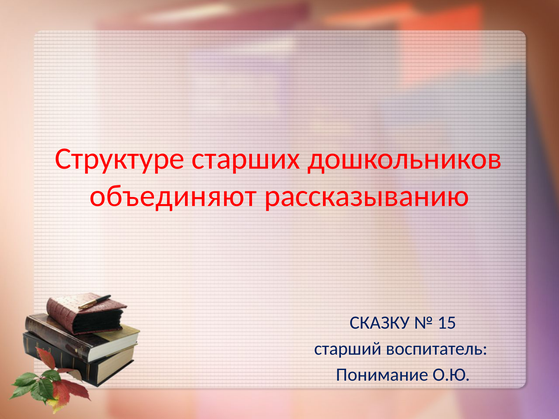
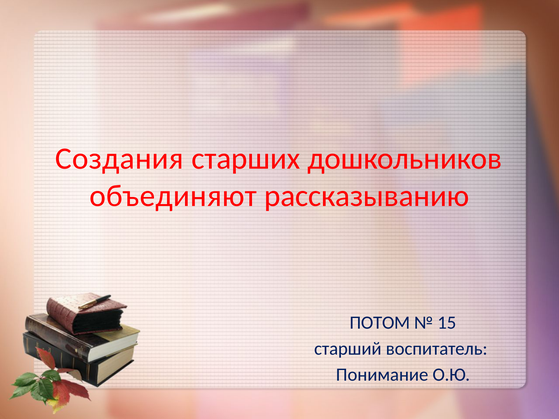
Структуре: Структуре -> Создания
СКАЗКУ: СКАЗКУ -> ПОТОМ
